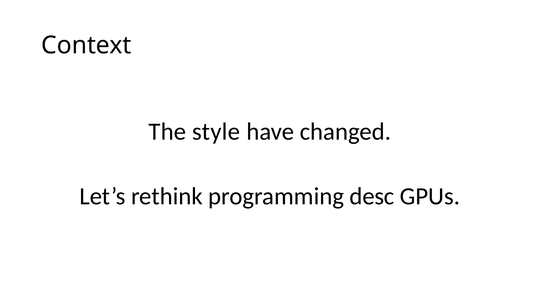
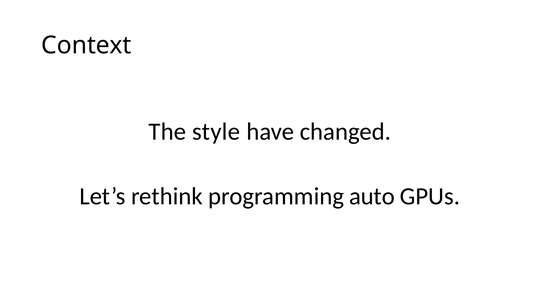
desc: desc -> auto
